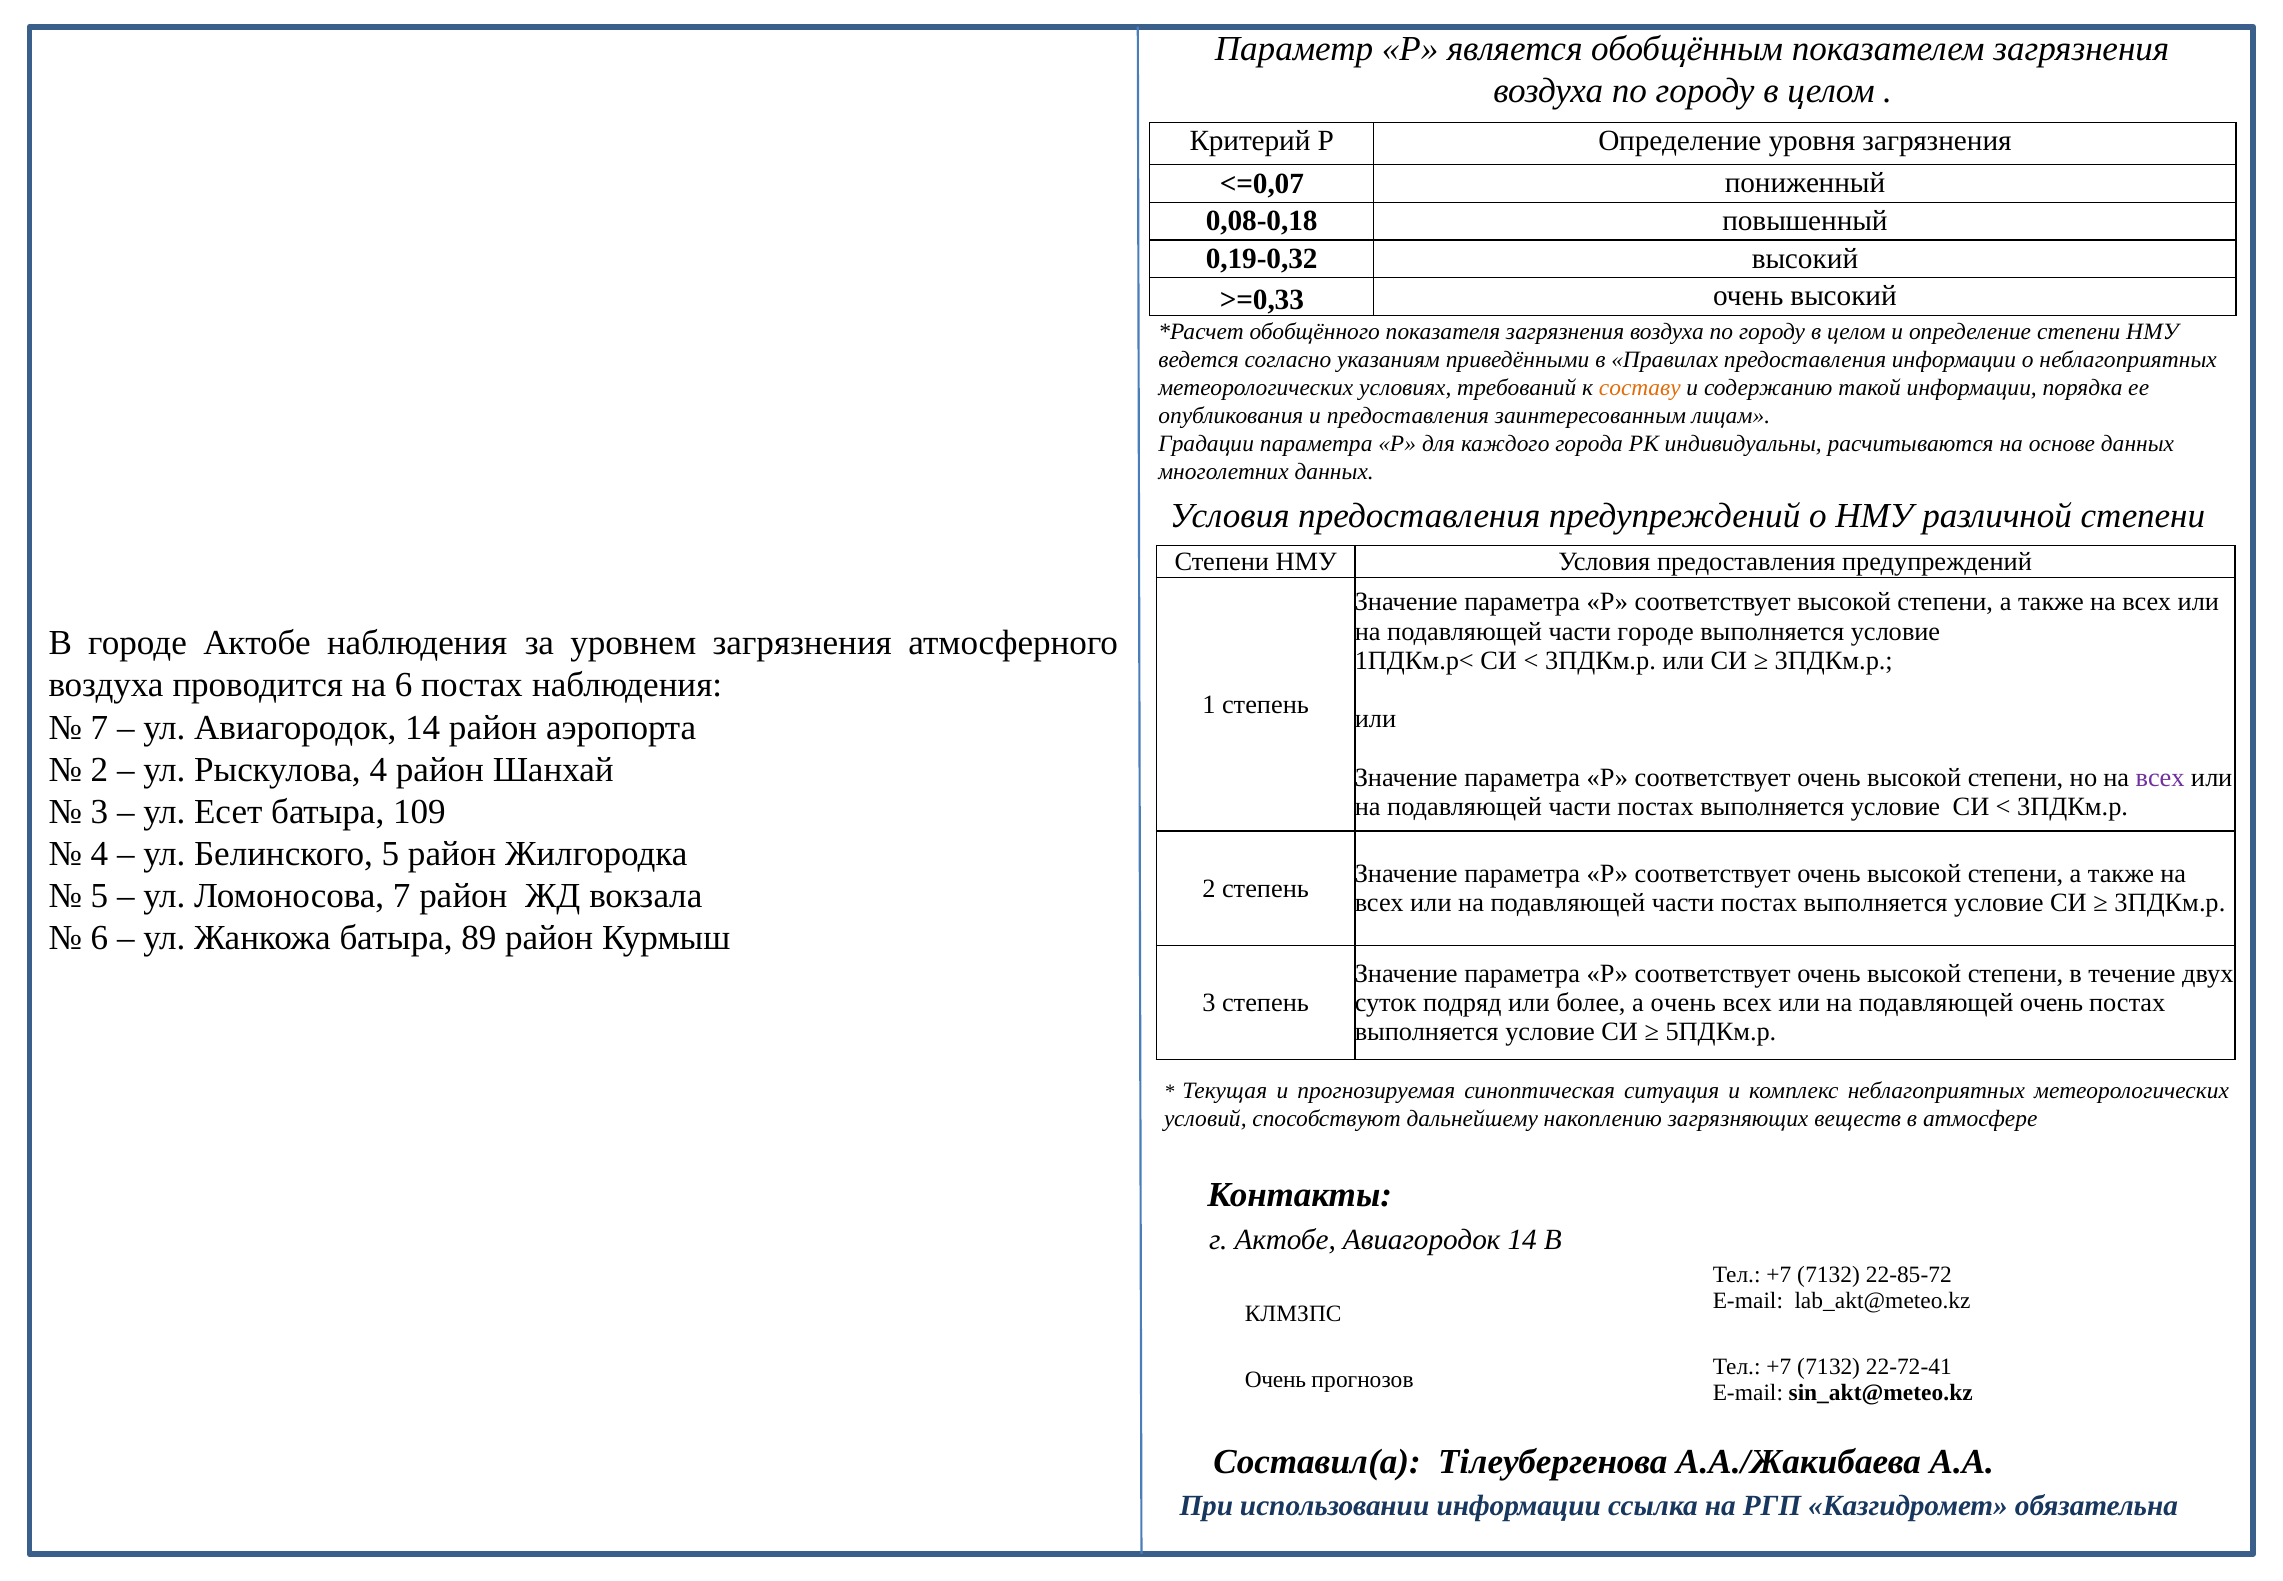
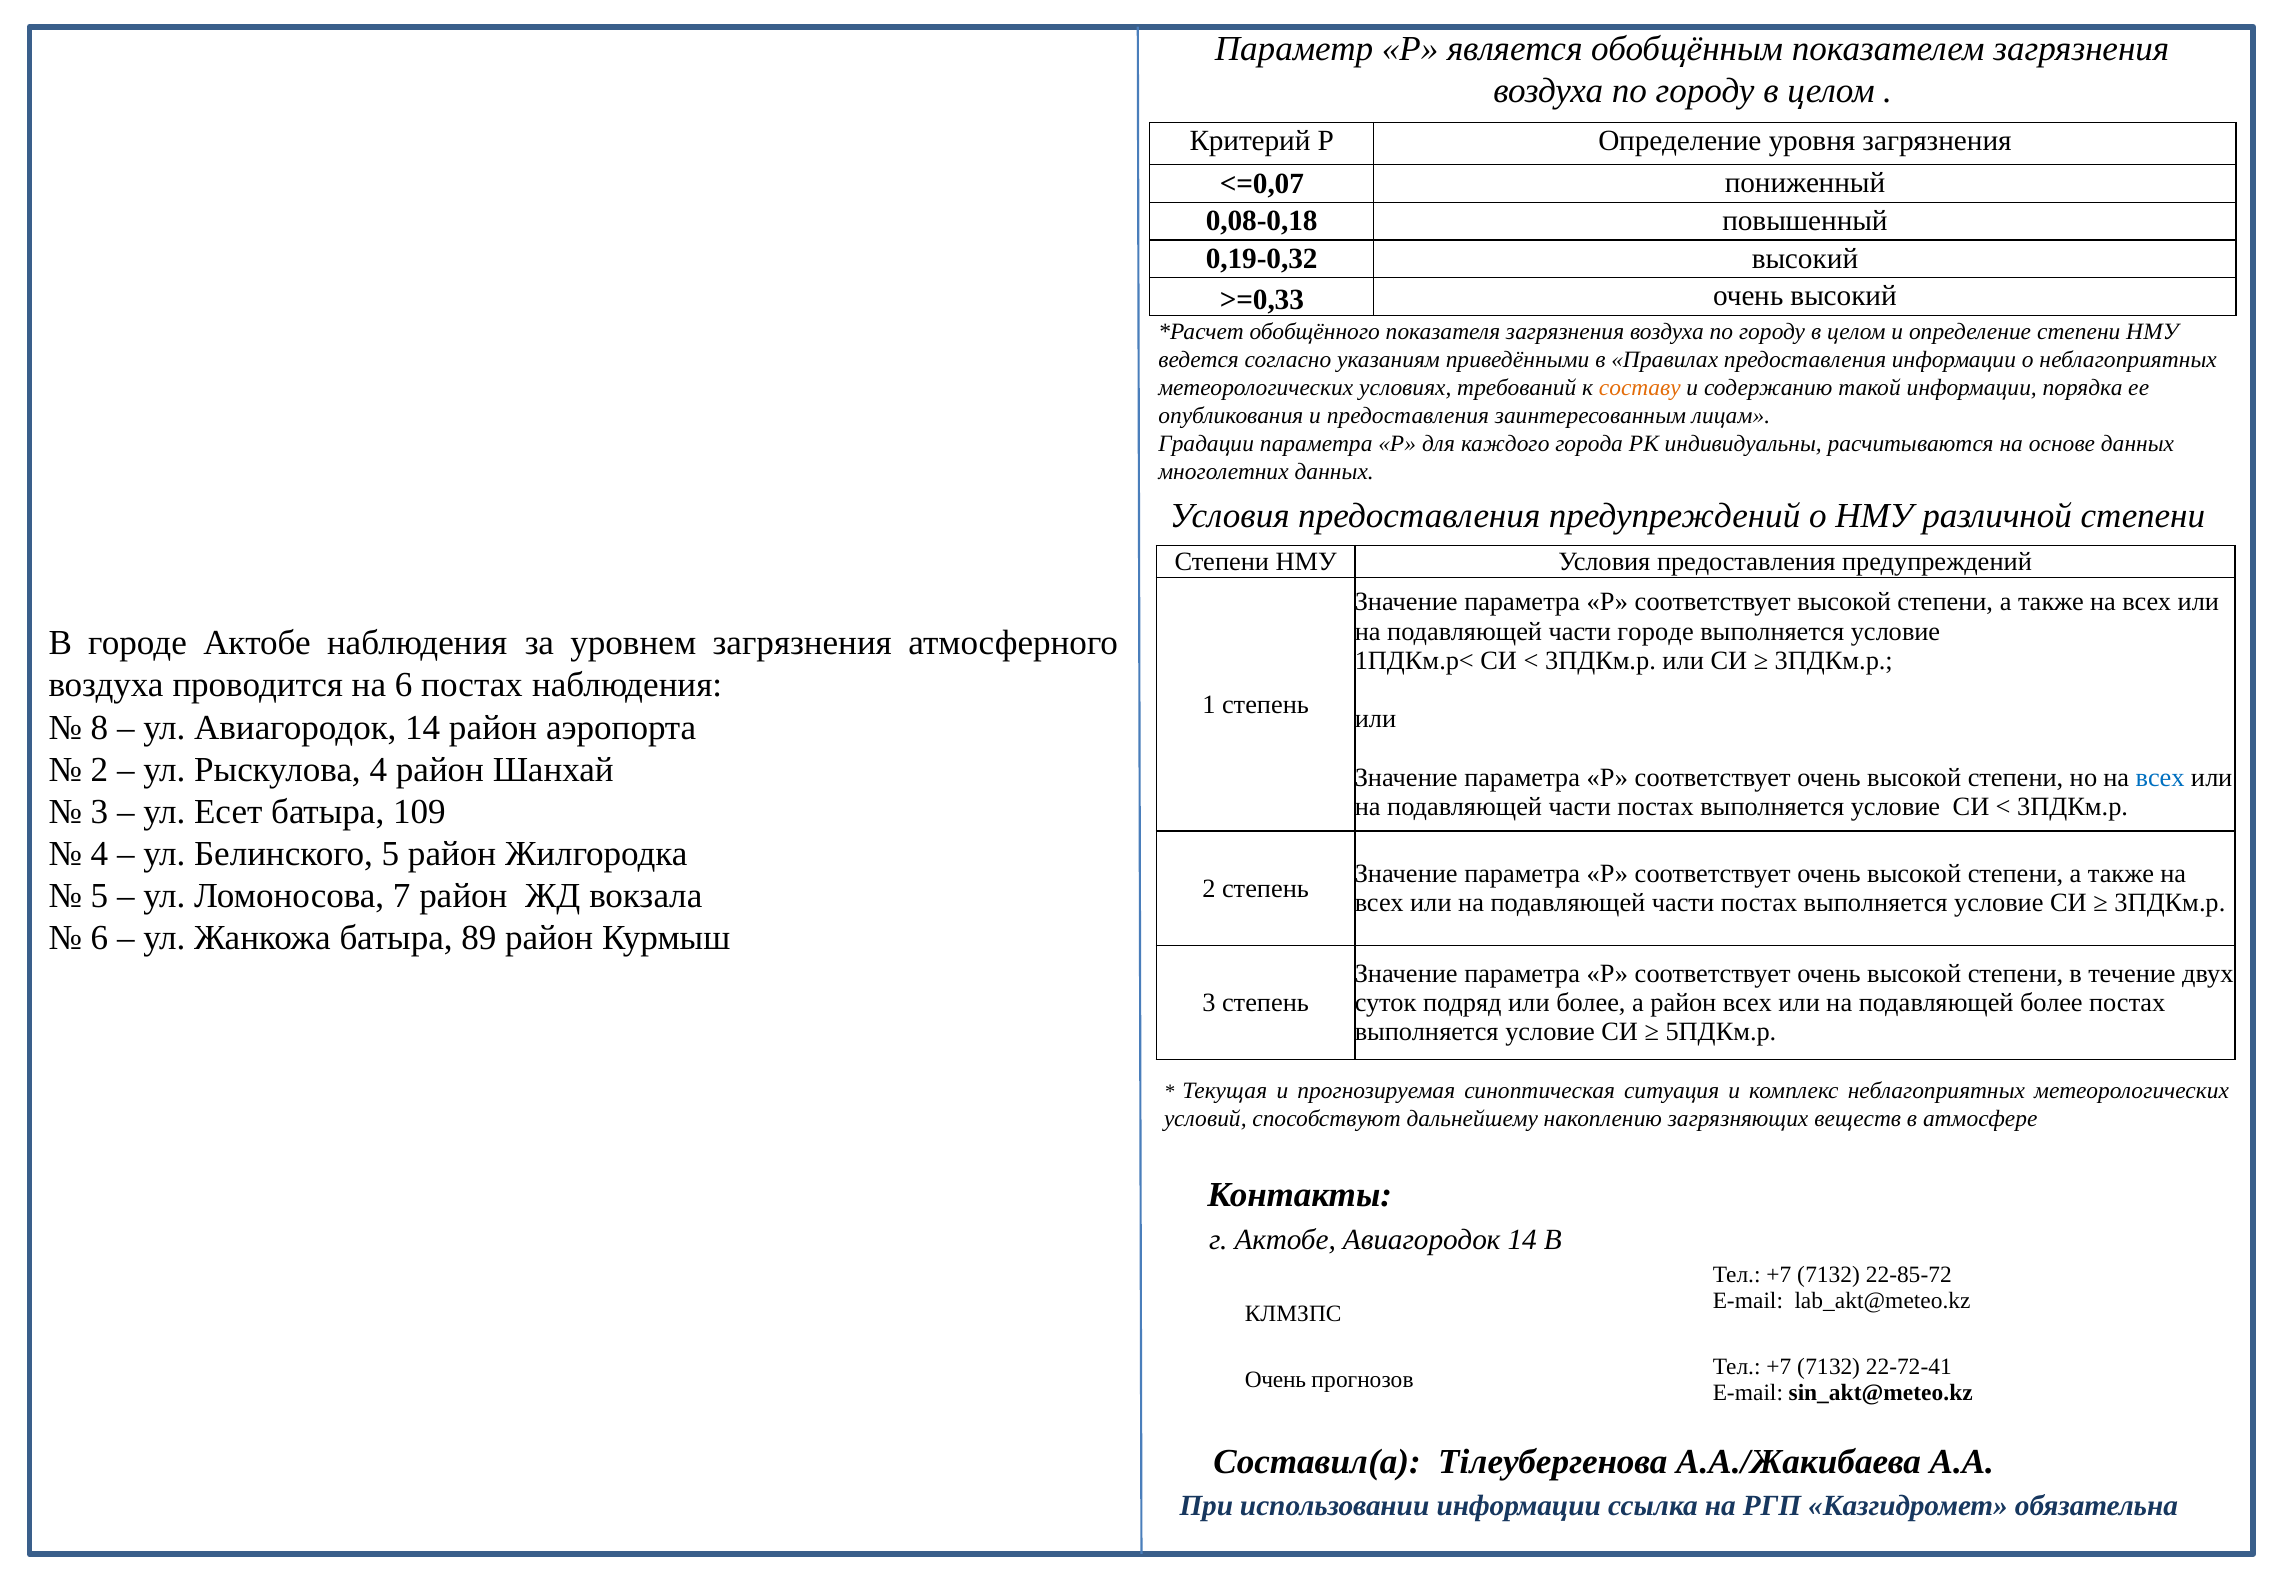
7 at (99, 727): 7 -> 8
всех at (2160, 777) colour: purple -> blue
а очень: очень -> район
подавляющей очень: очень -> более
